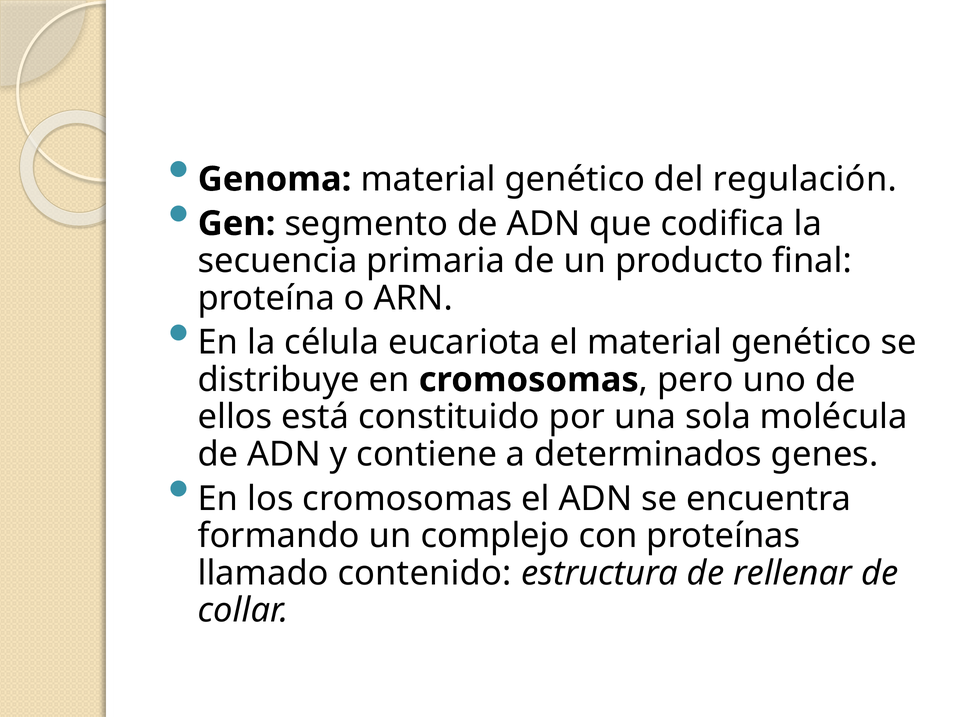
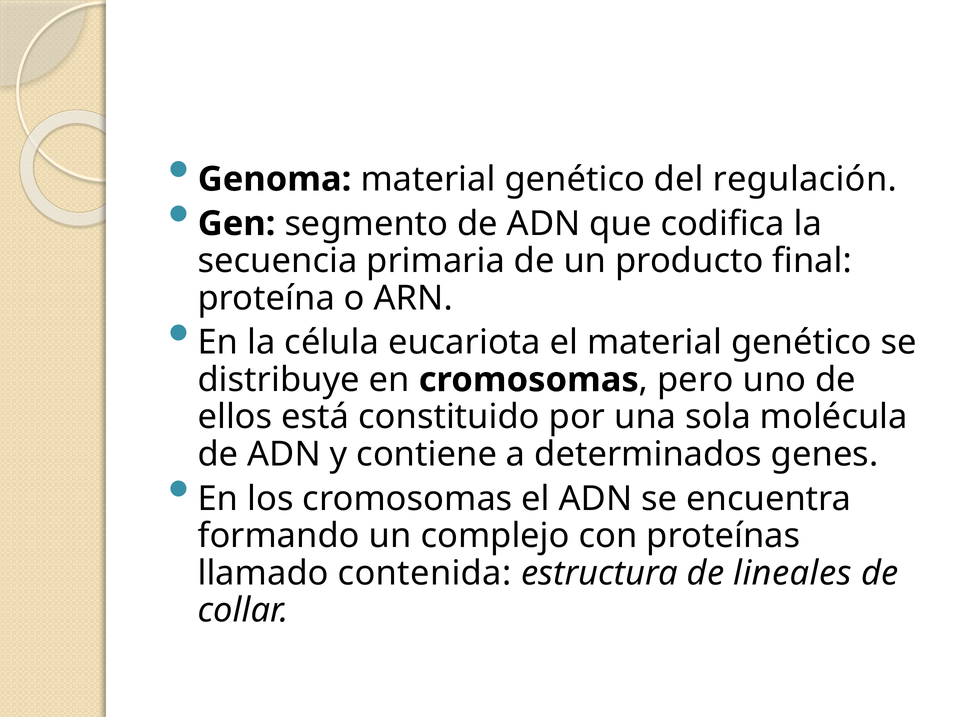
contenido: contenido -> contenida
rellenar: rellenar -> lineales
